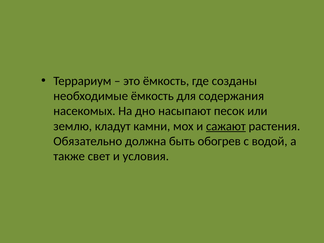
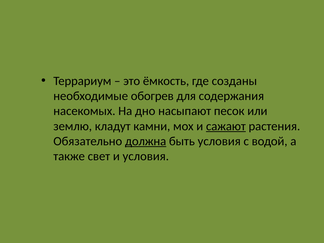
необходимые ёмкость: ёмкость -> обогрев
должна underline: none -> present
быть обогрев: обогрев -> условия
